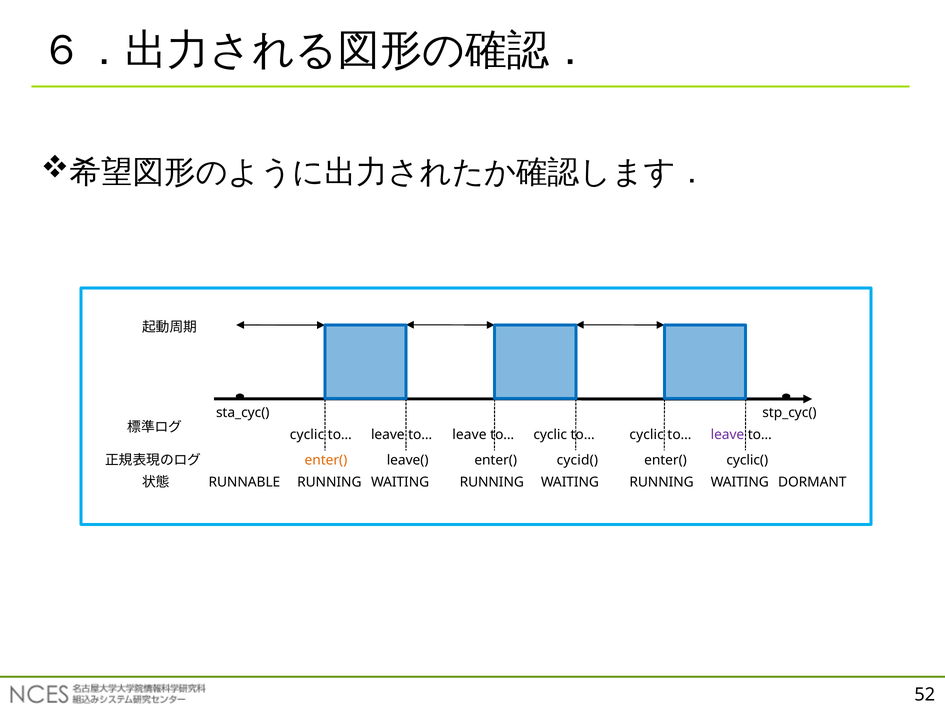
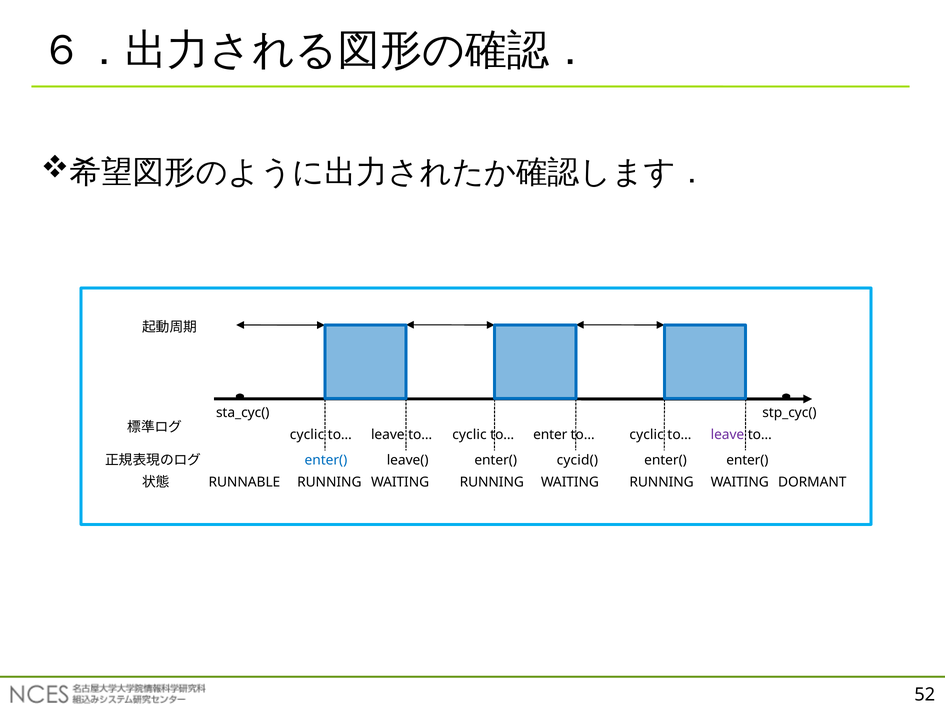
leave to… leave: leave -> cyclic
cyclic at (550, 435): cyclic -> enter
enter( at (326, 460) colour: orange -> blue
enter( cyclic(: cyclic( -> enter(
